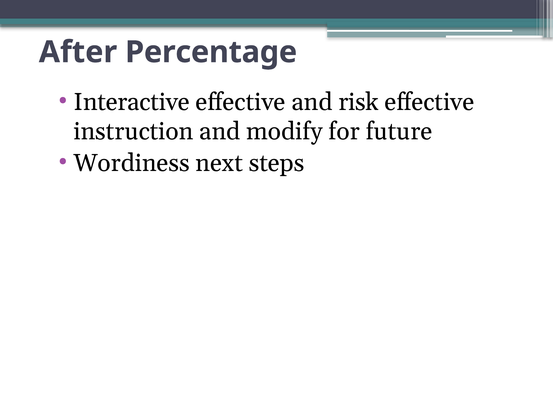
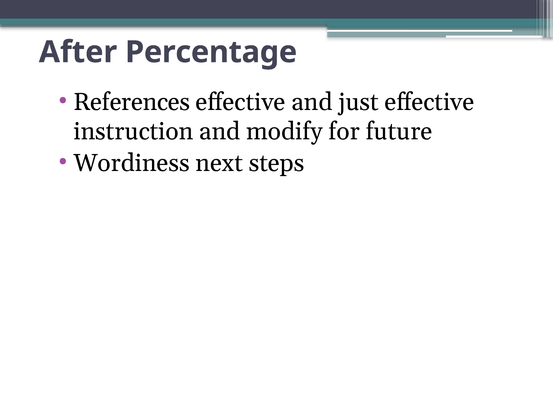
Interactive: Interactive -> References
risk: risk -> just
